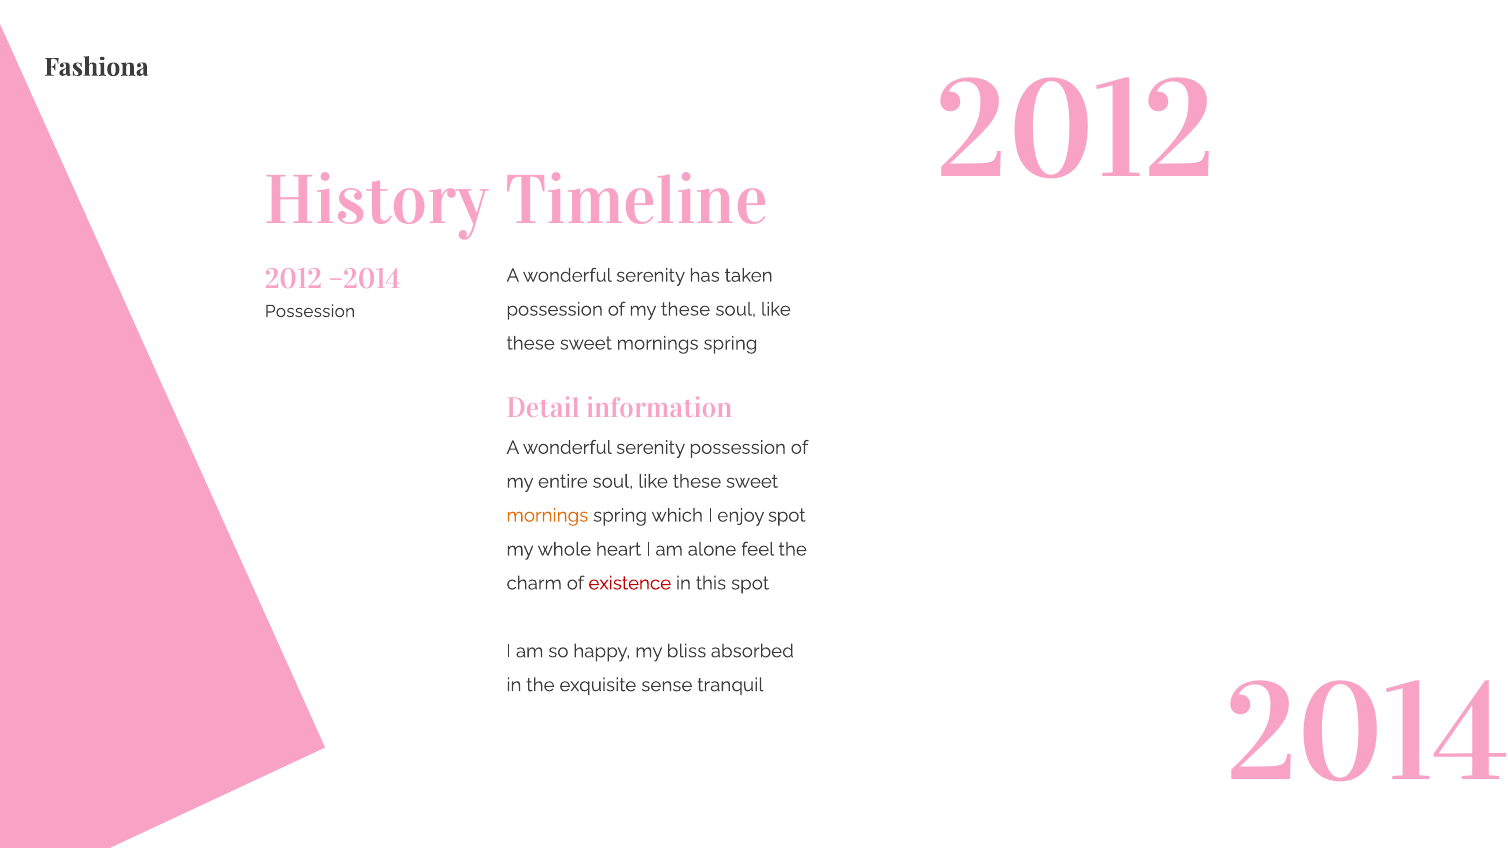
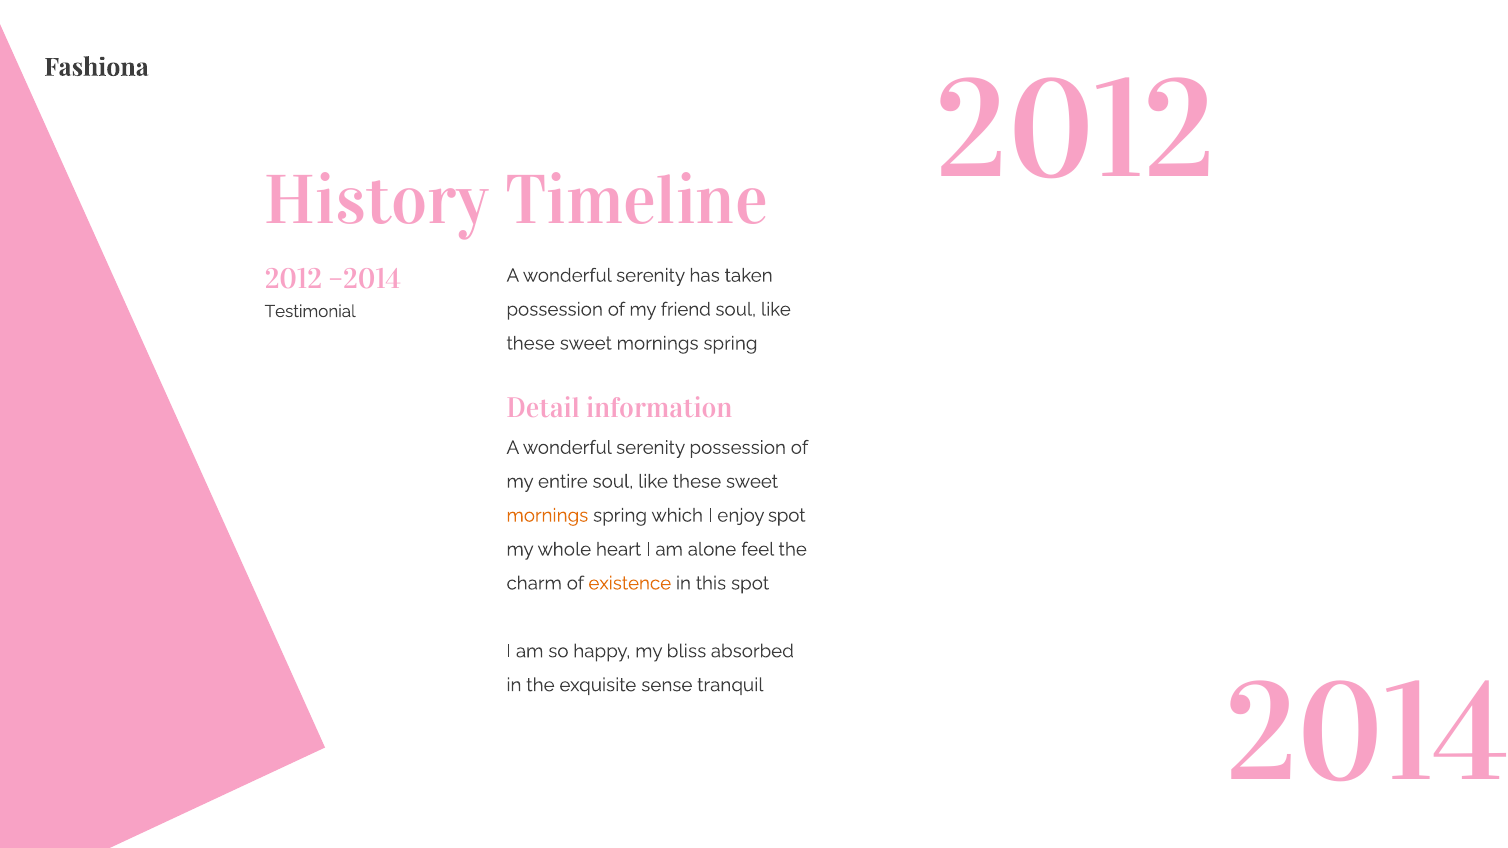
my these: these -> friend
Possession at (310, 311): Possession -> Testimonial
existence colour: red -> orange
